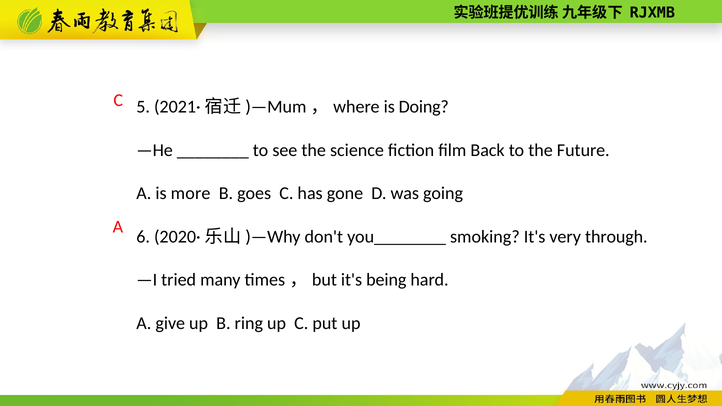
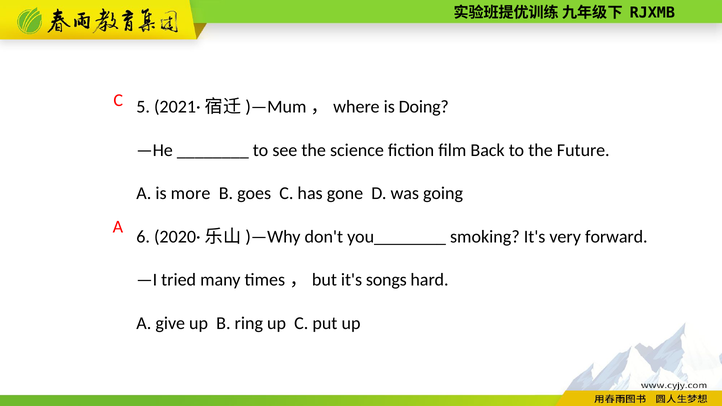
through: through -> forward
being: being -> songs
